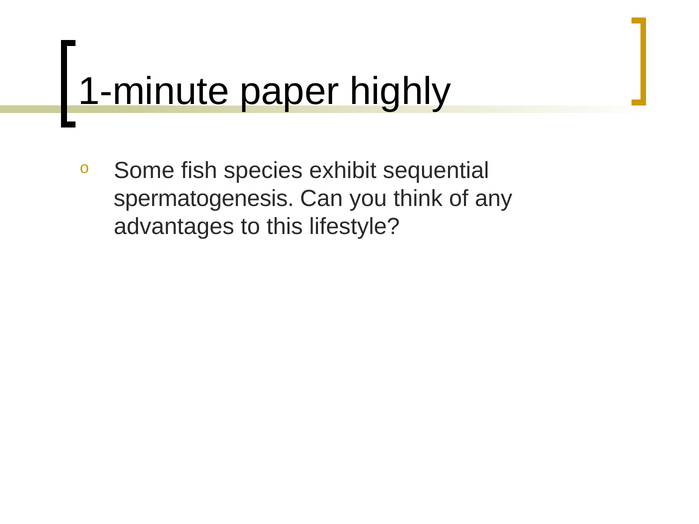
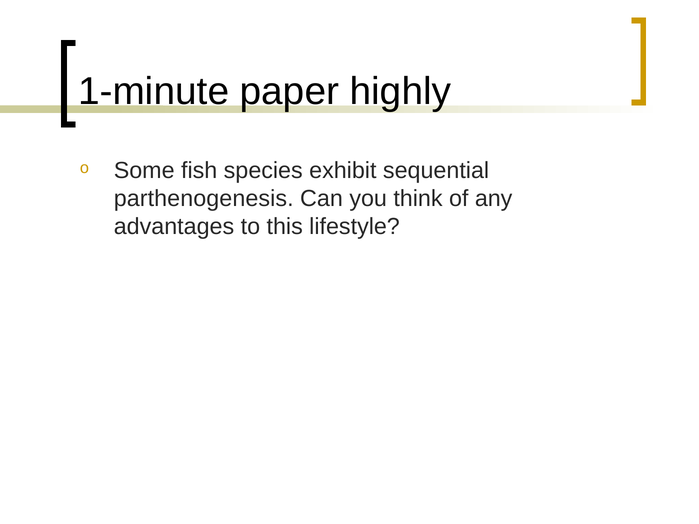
spermatogenesis: spermatogenesis -> parthenogenesis
